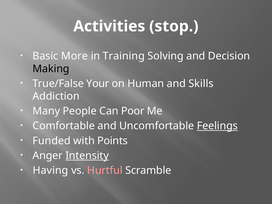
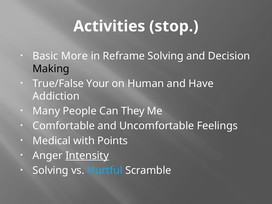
Training: Training -> Reframe
Skills: Skills -> Have
Poor: Poor -> They
Feelings underline: present -> none
Funded: Funded -> Medical
Having at (50, 170): Having -> Solving
Hurtful colour: pink -> light blue
